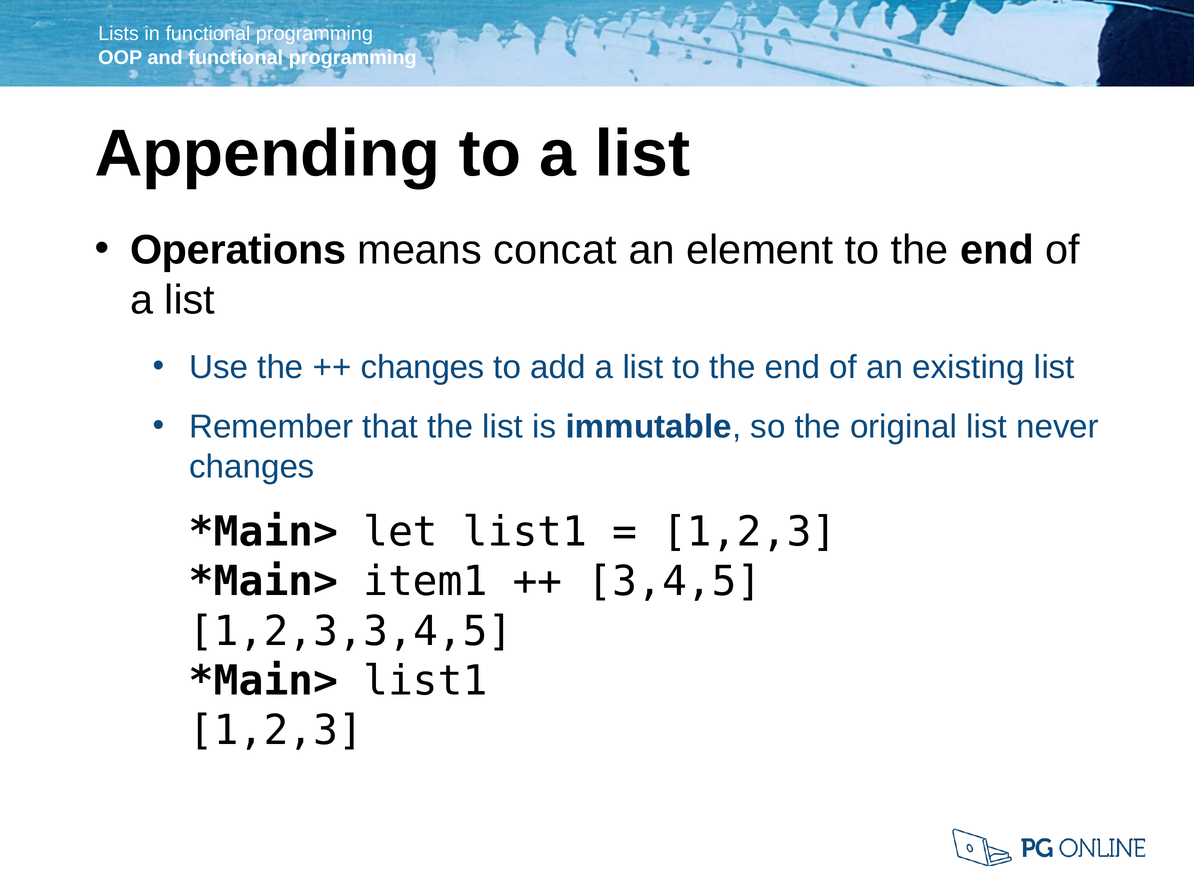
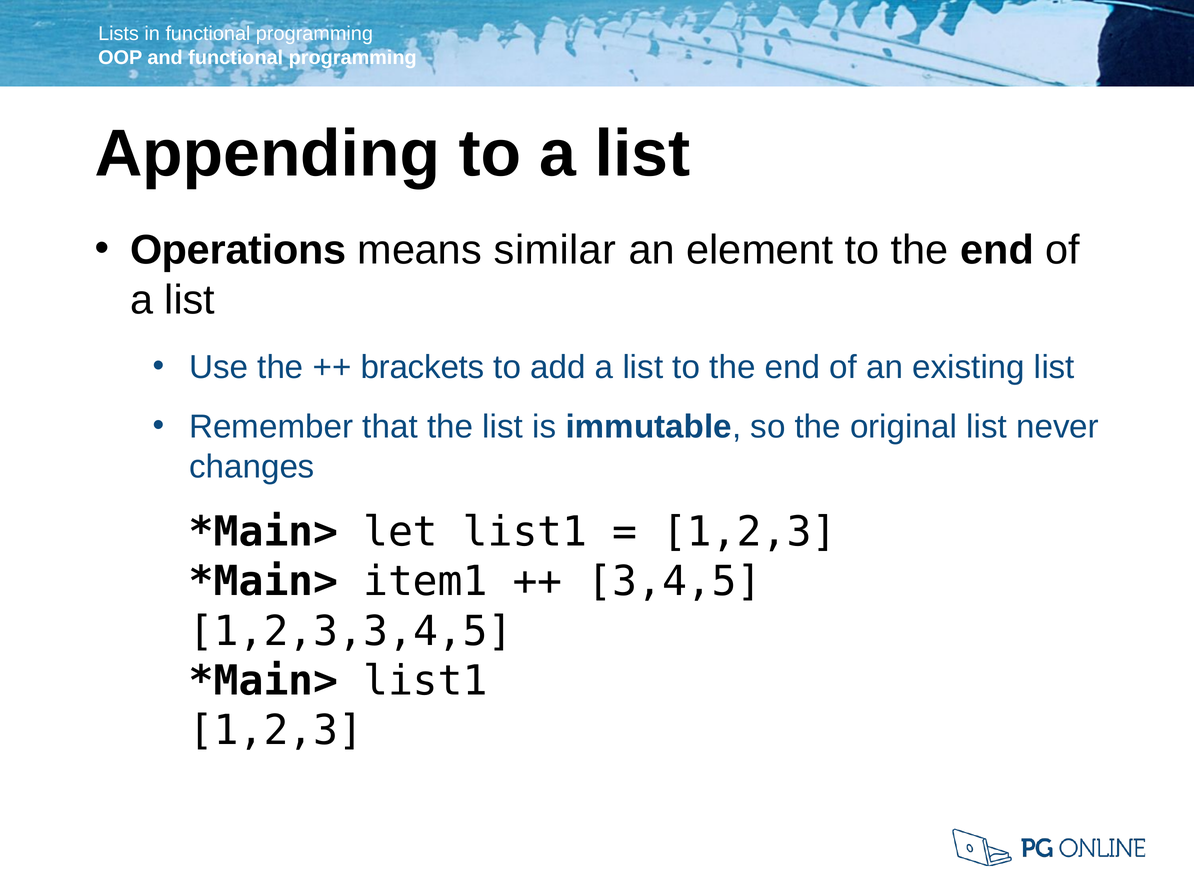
concat: concat -> similar
changes at (423, 367): changes -> brackets
